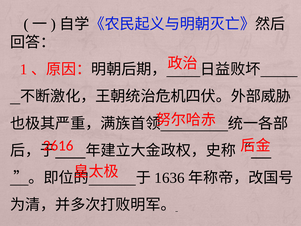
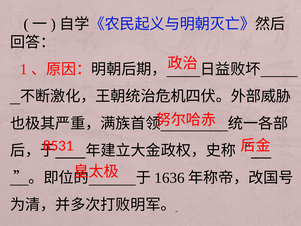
2616: 2616 -> 8531
